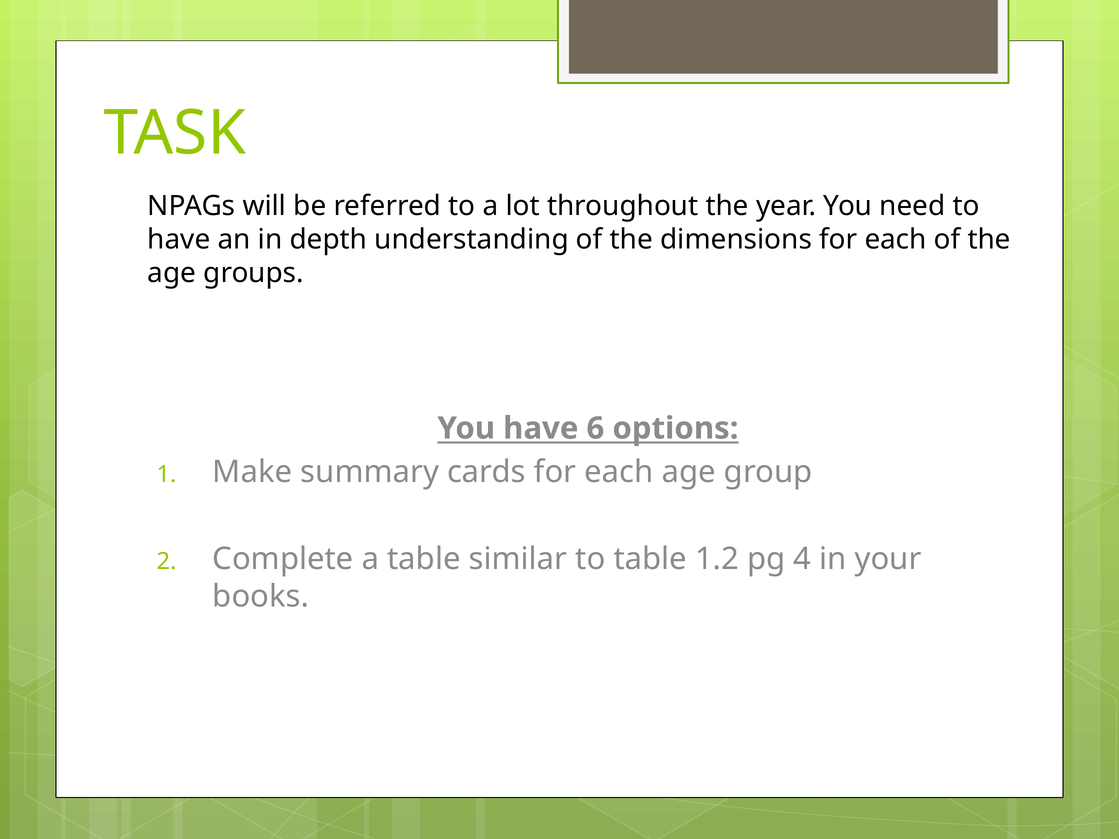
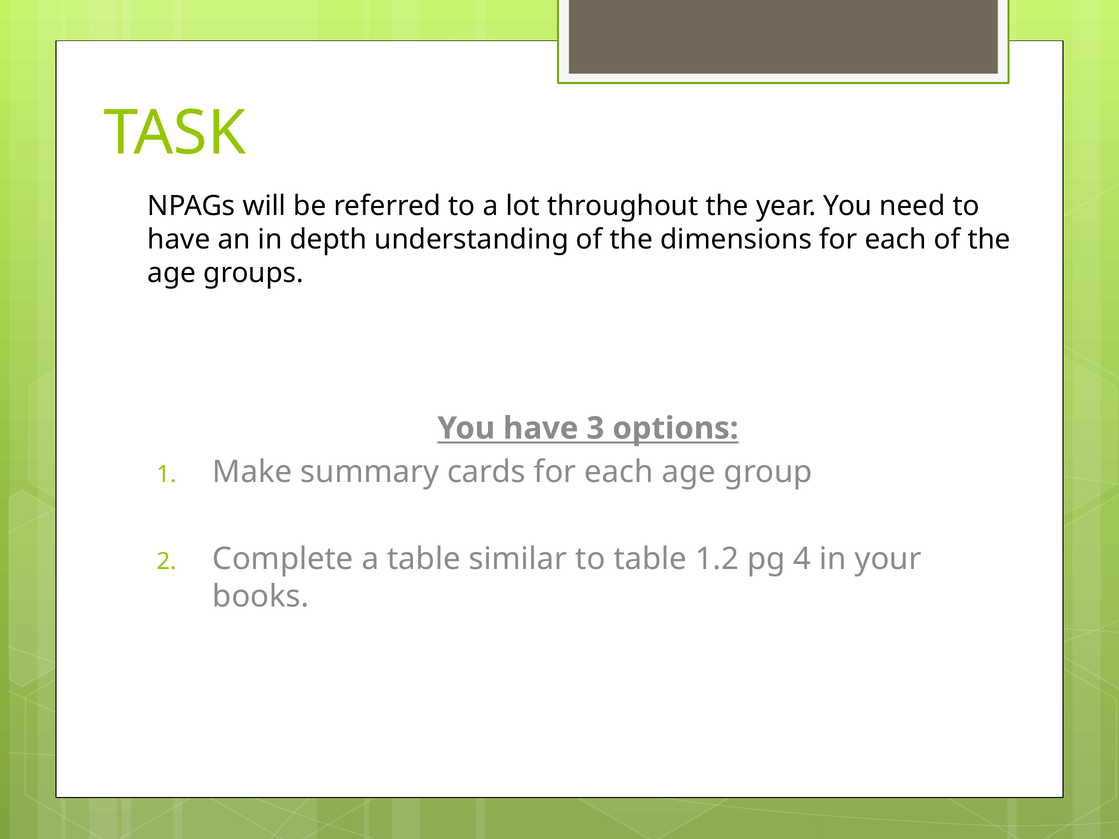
6: 6 -> 3
